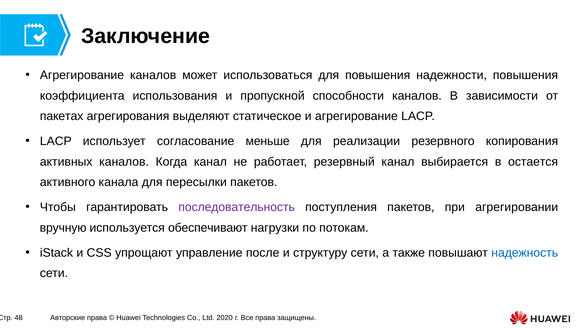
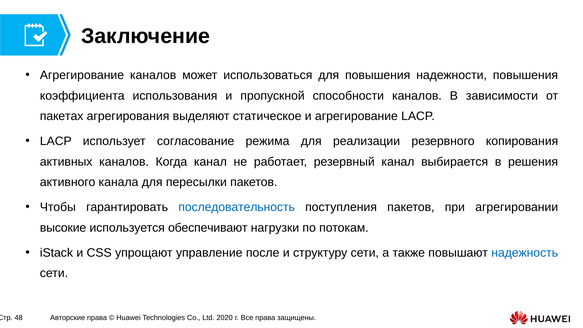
меньше: меньше -> режима
остается: остается -> решения
последовательность colour: purple -> blue
вручную: вручную -> высокие
